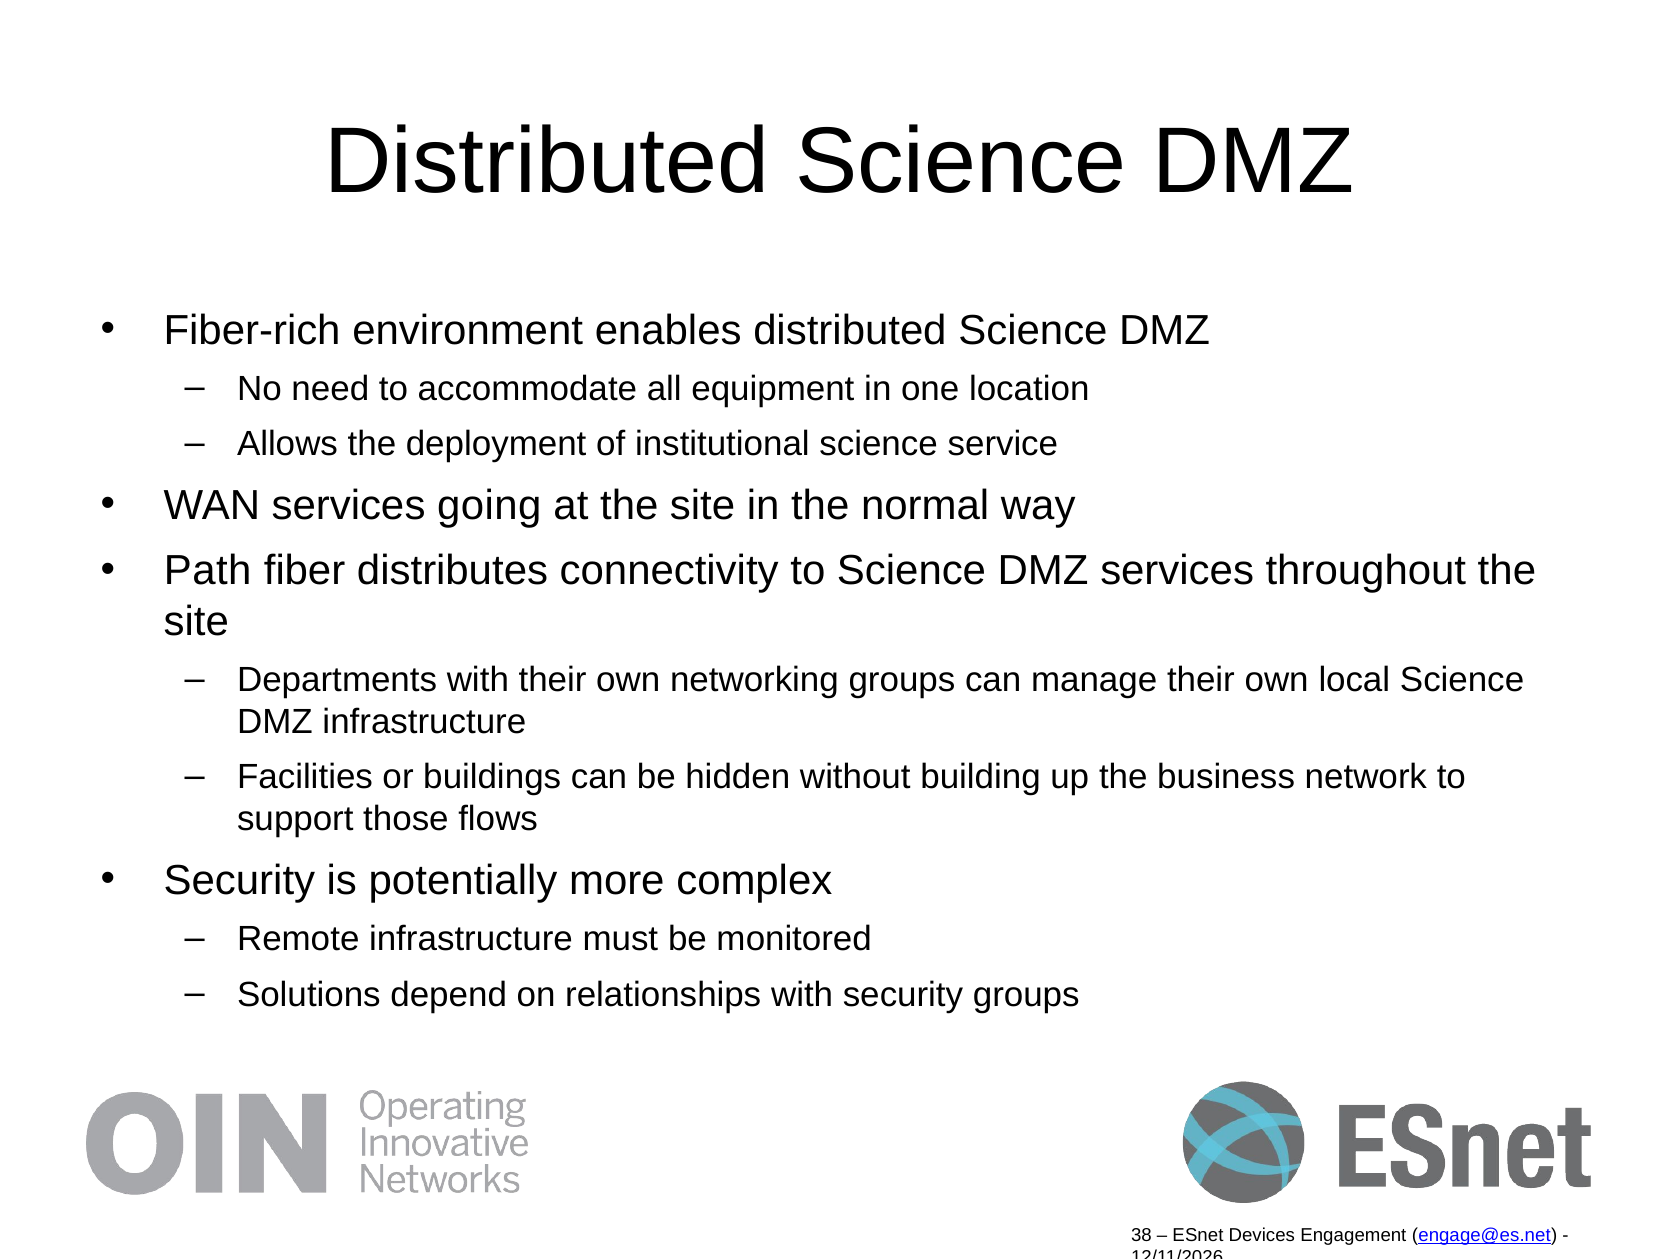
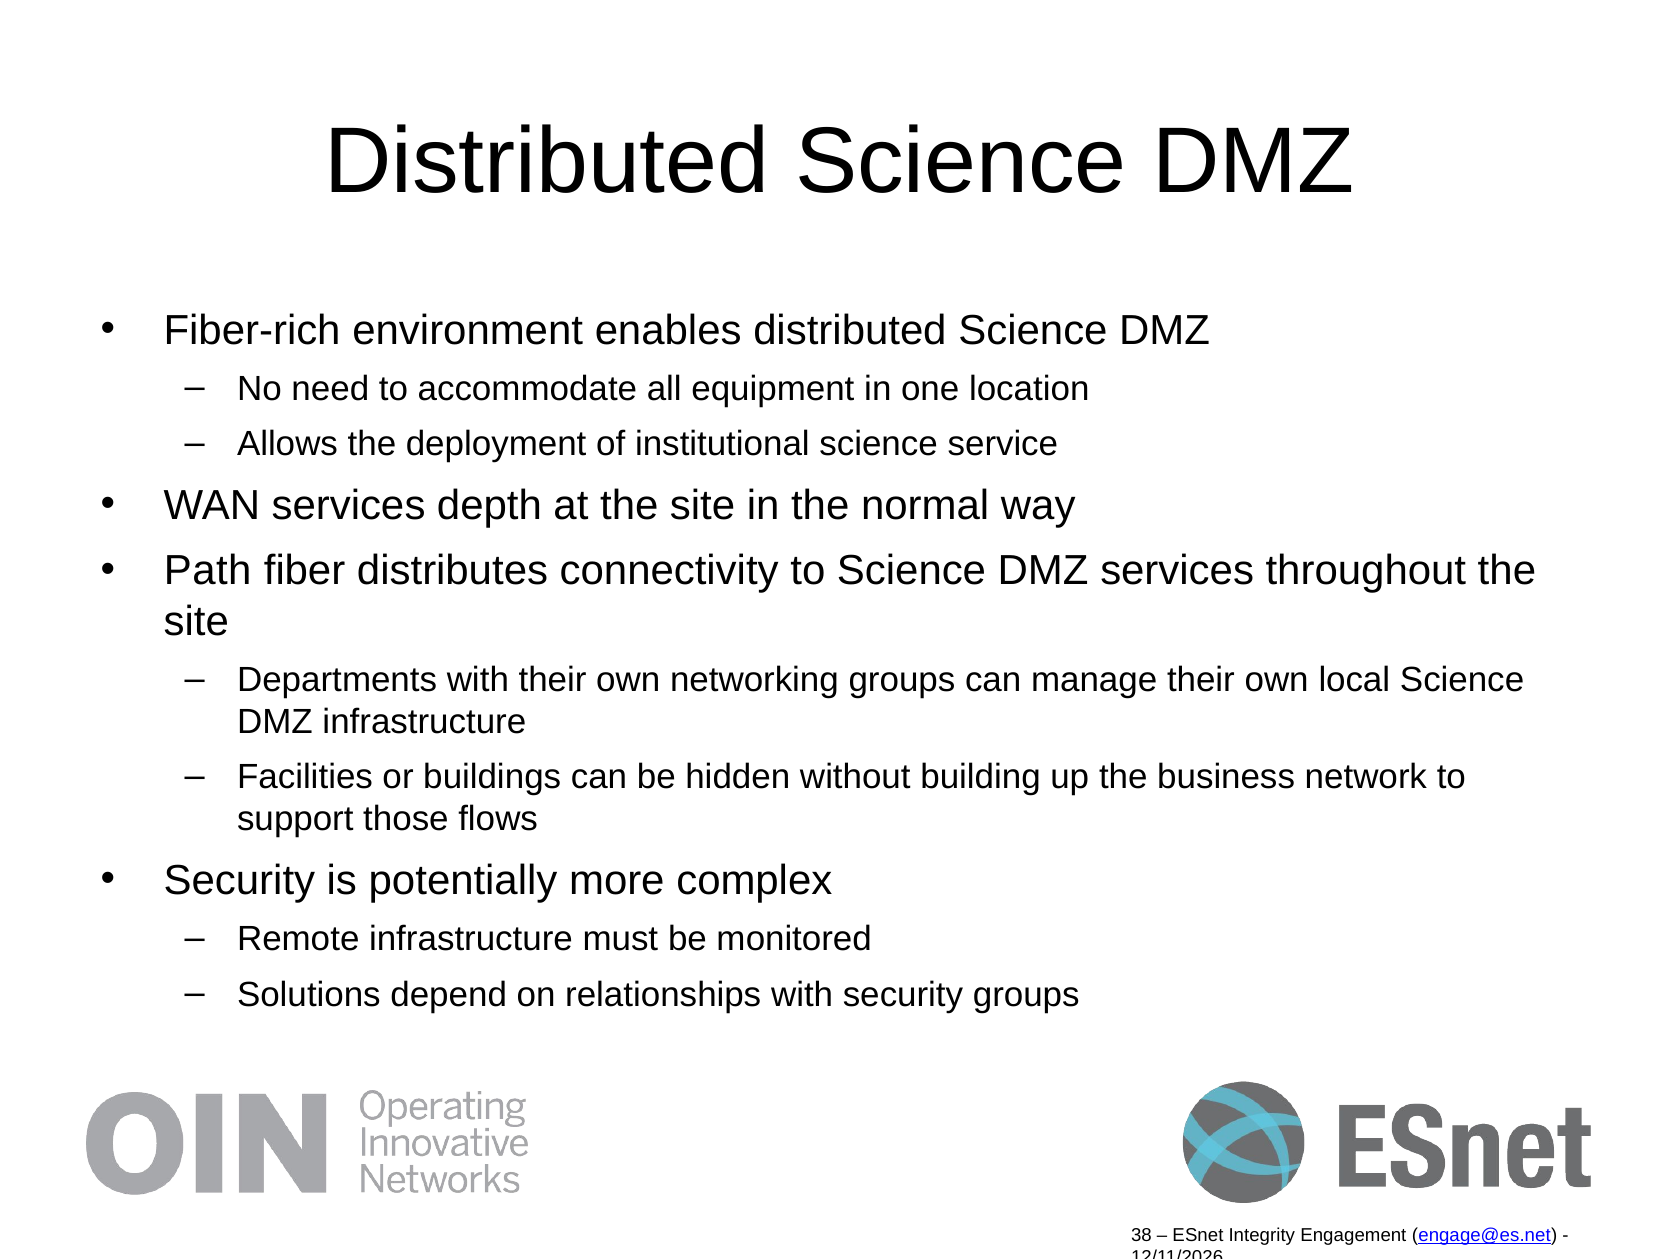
going: going -> depth
Devices: Devices -> Integrity
